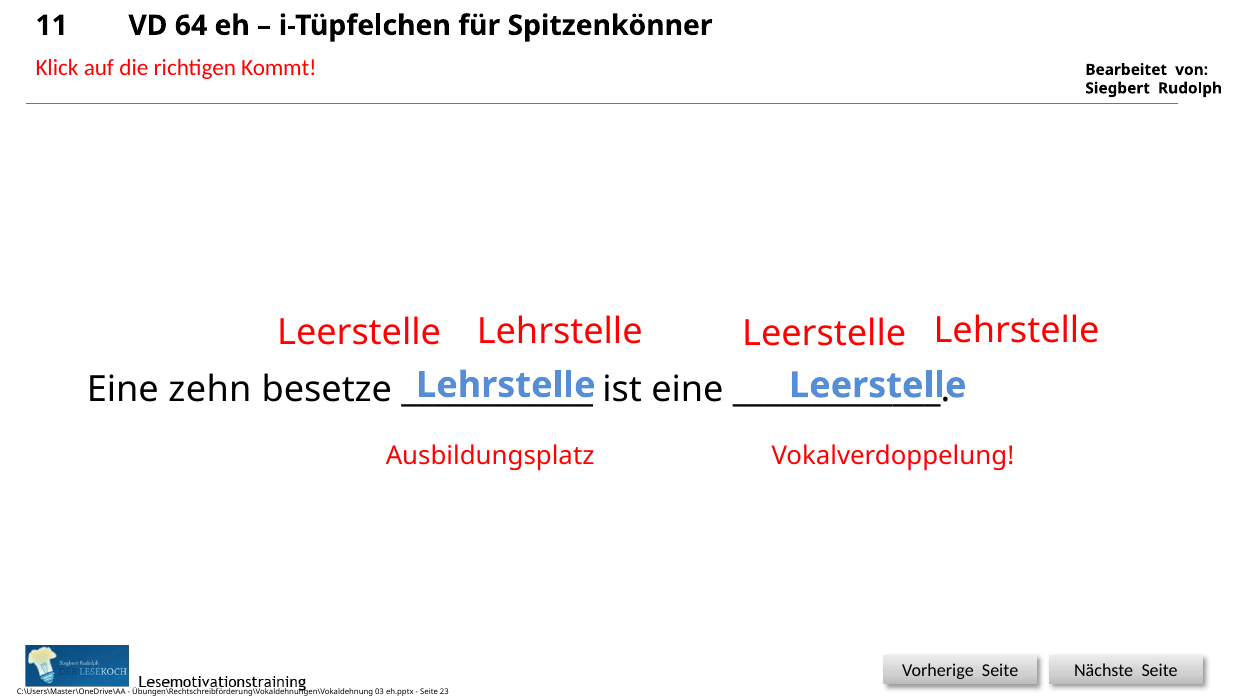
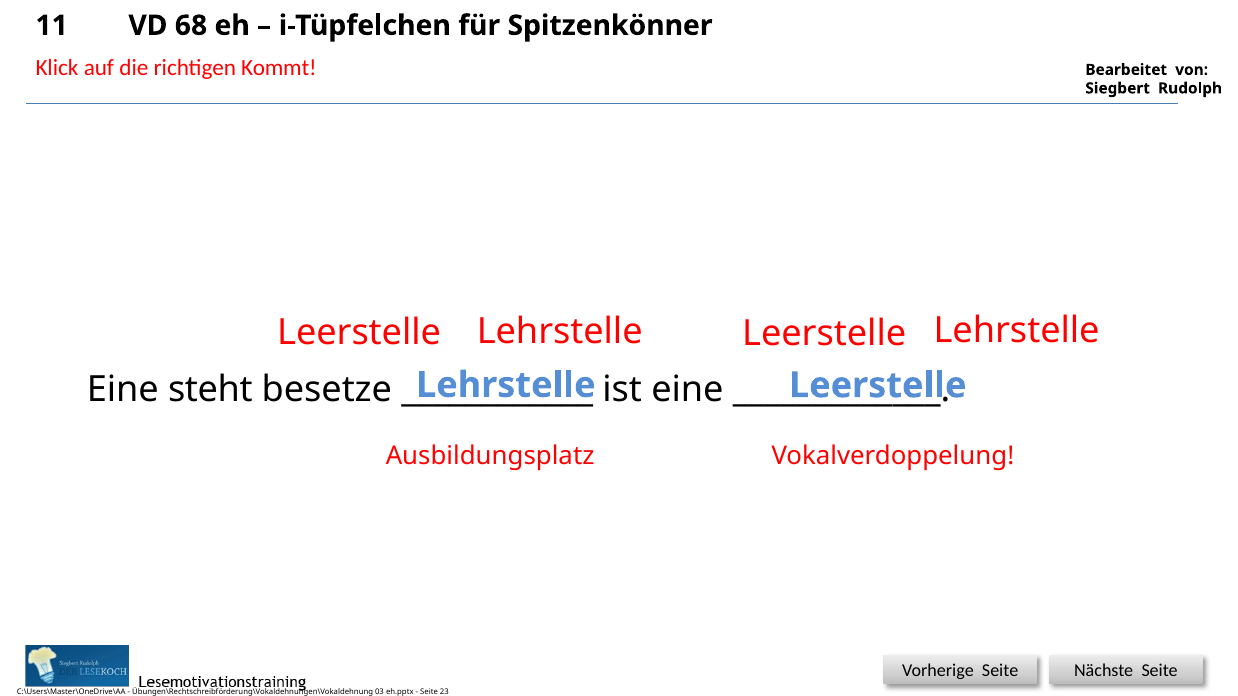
64: 64 -> 68
zehn: zehn -> steht
